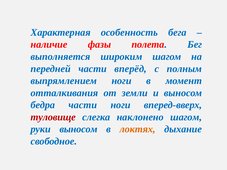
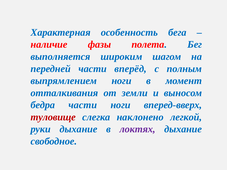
наклонено шагом: шагом -> легкой
руки выносом: выносом -> дыхание
локтях colour: orange -> purple
